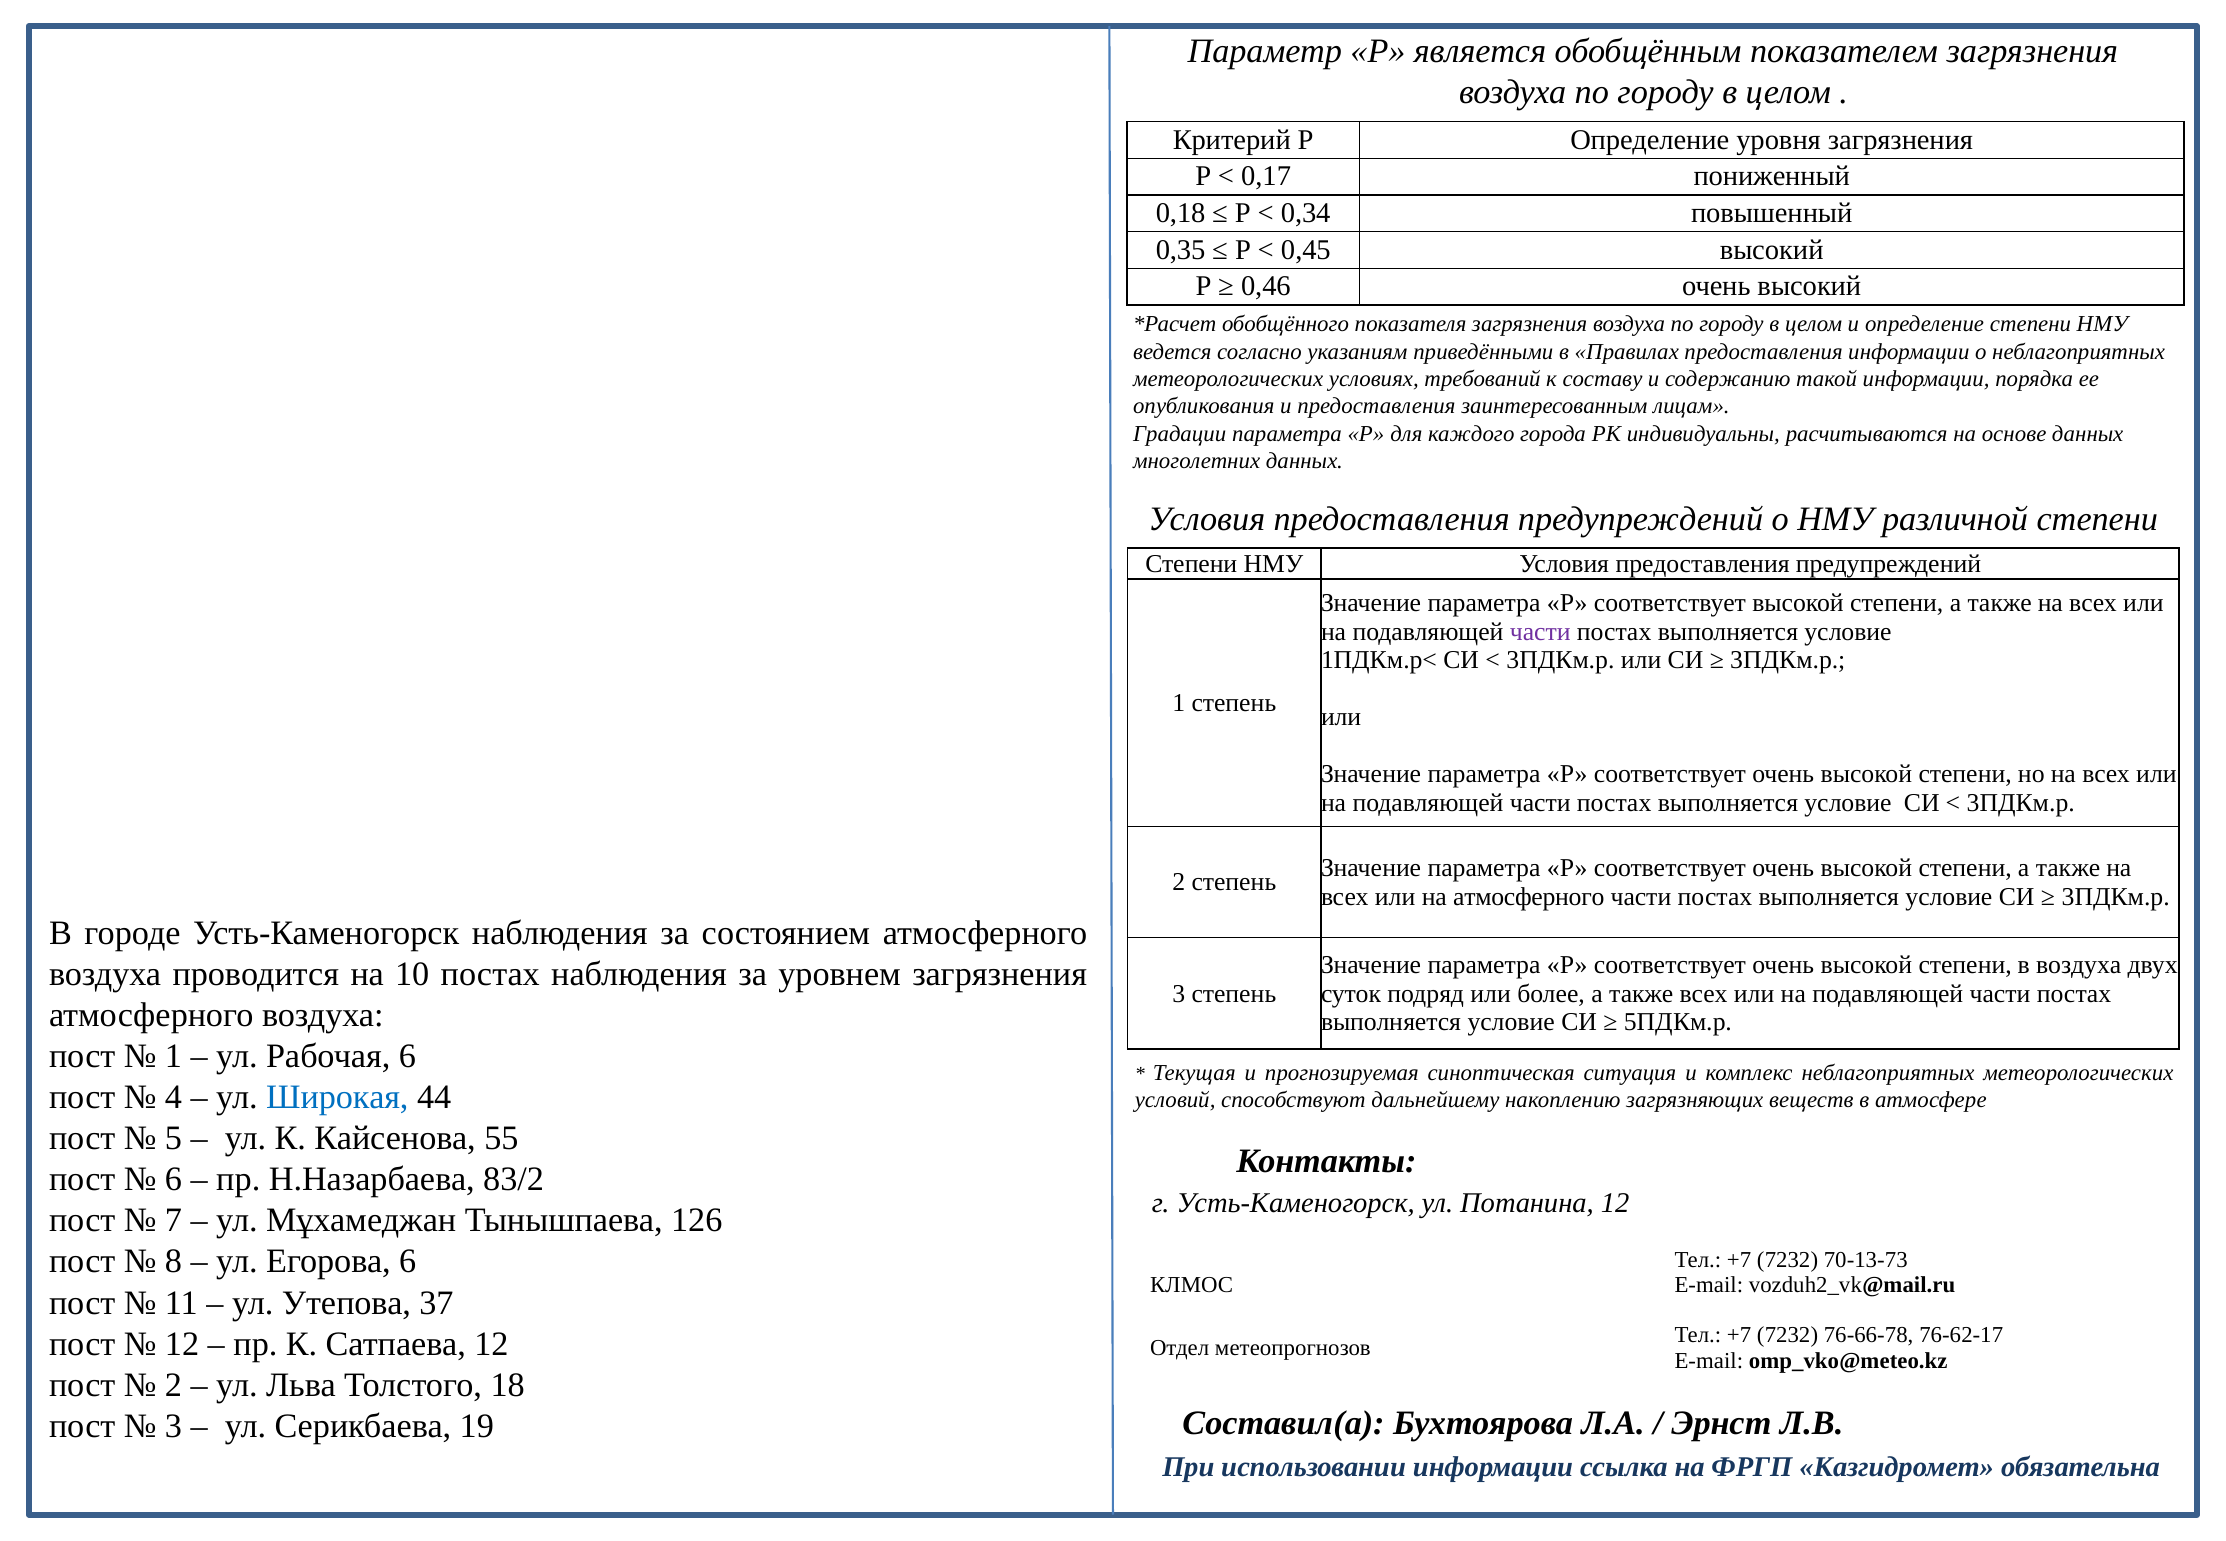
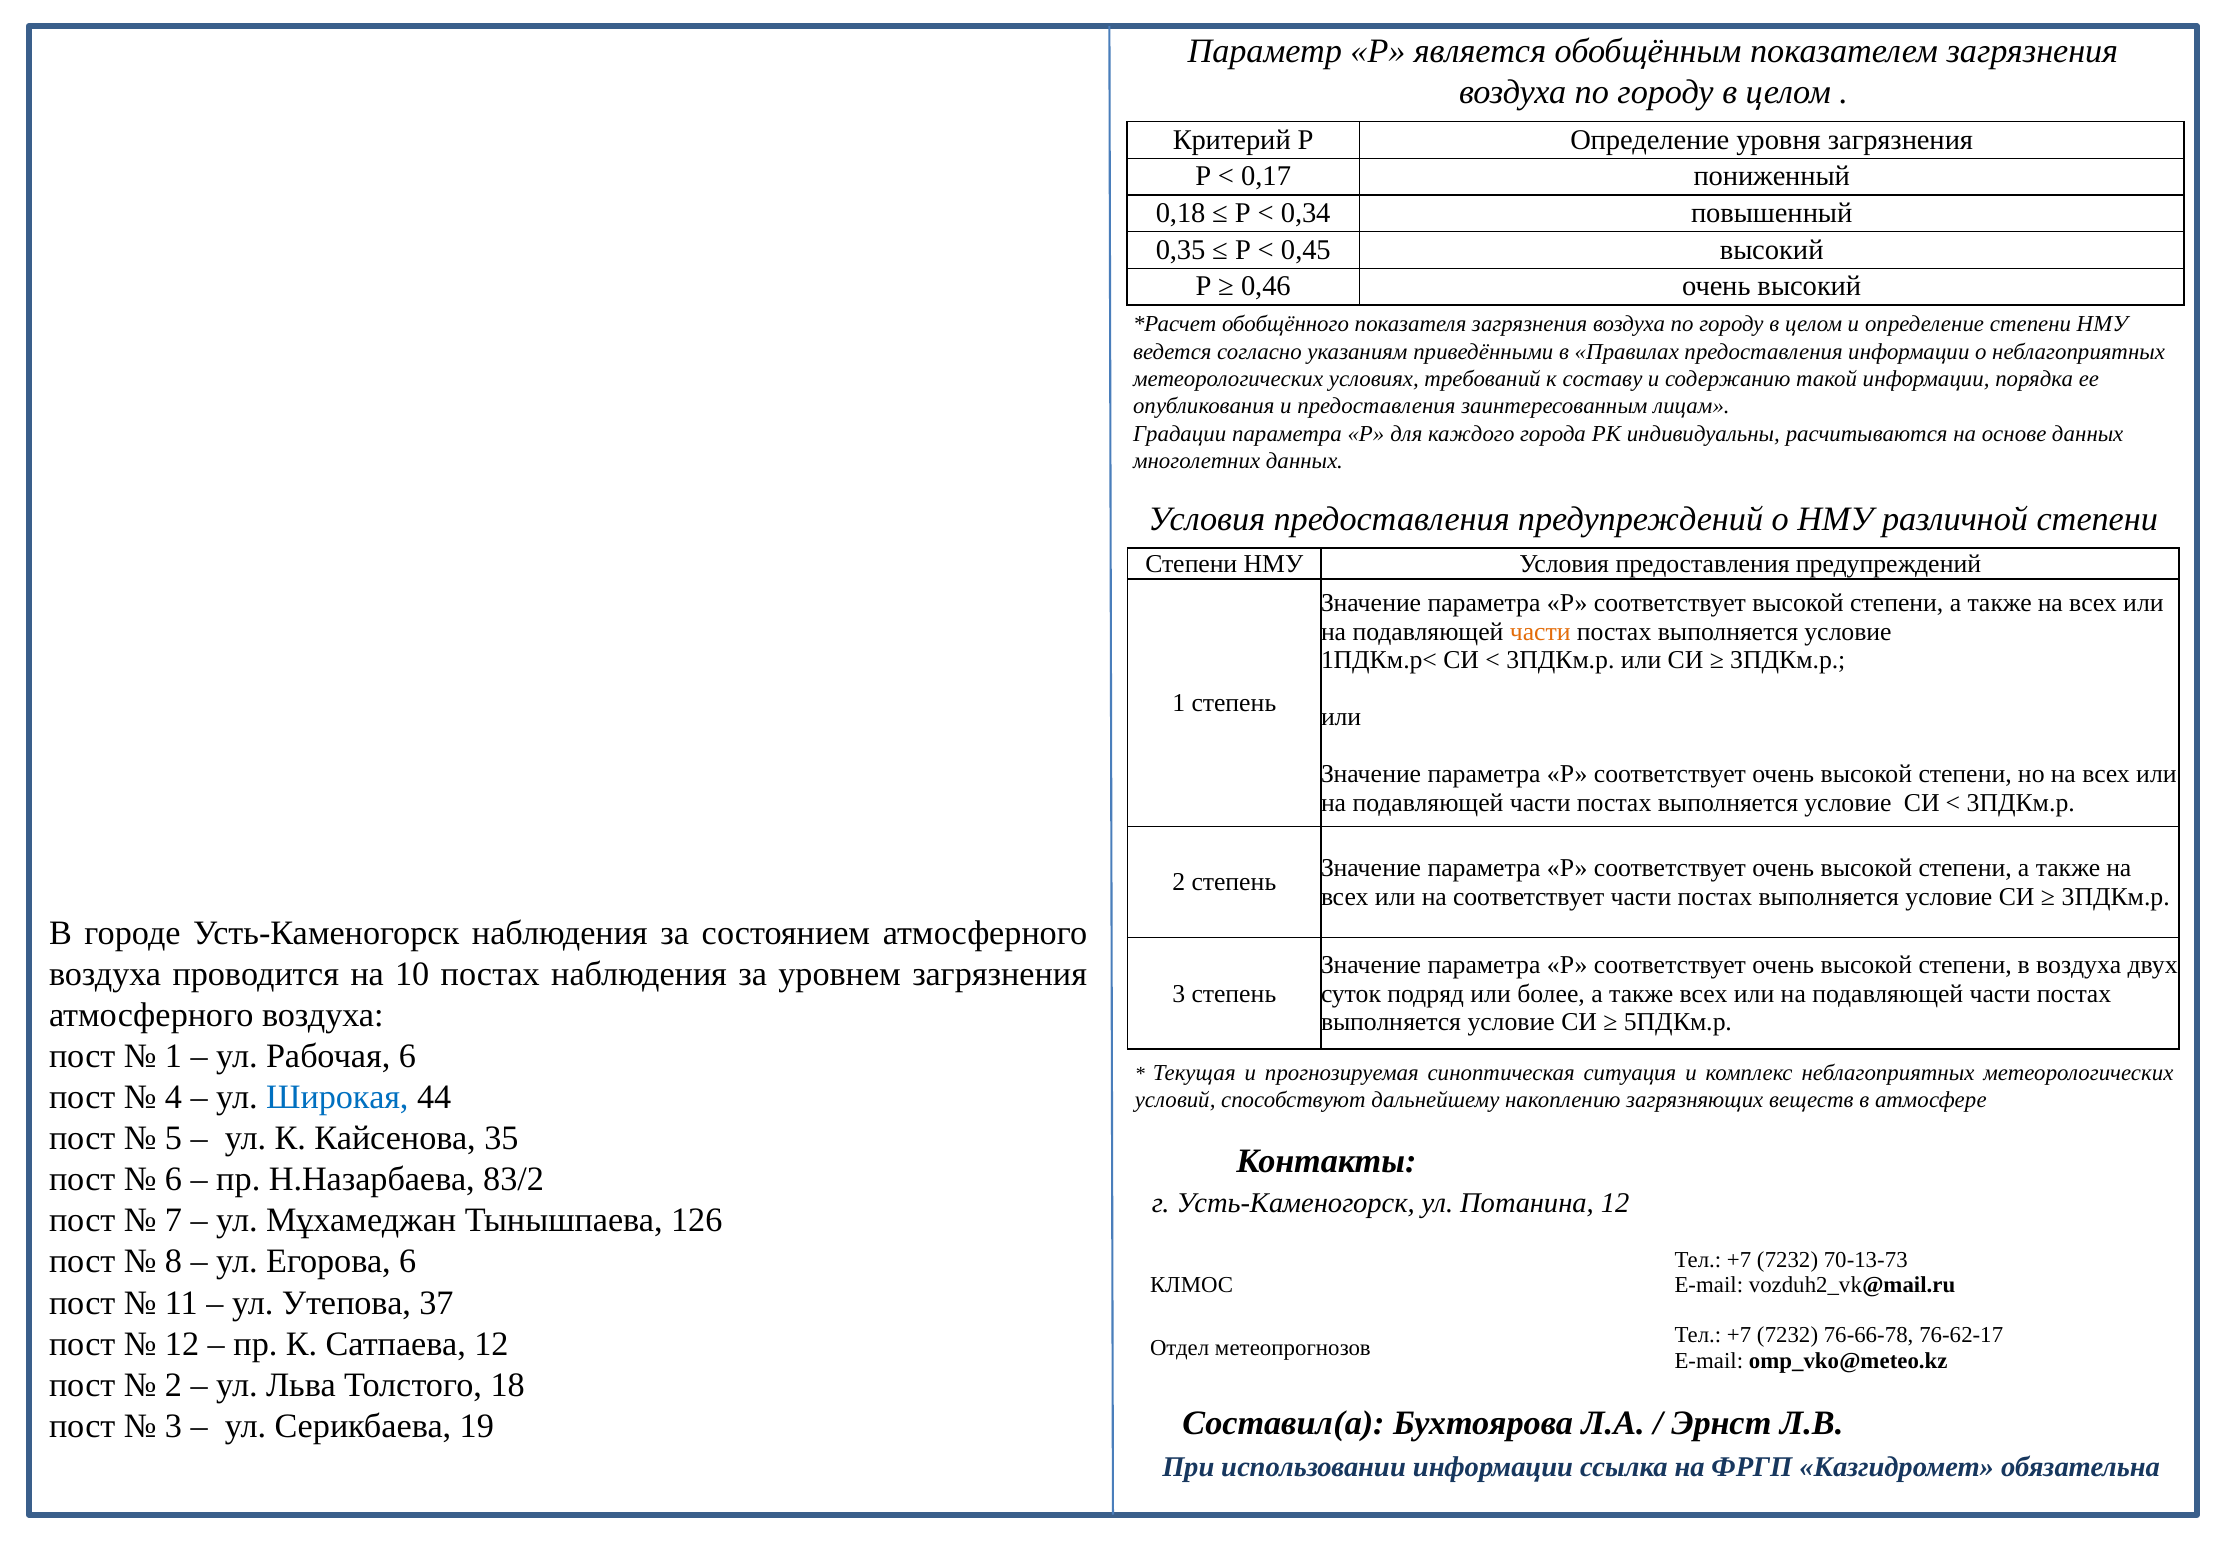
части at (1540, 632) colour: purple -> orange
на атмосферного: атмосферного -> соответствует
55: 55 -> 35
